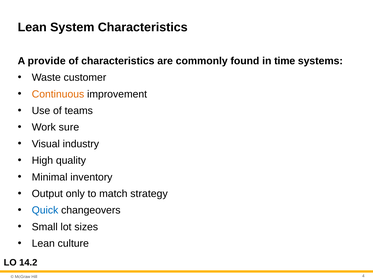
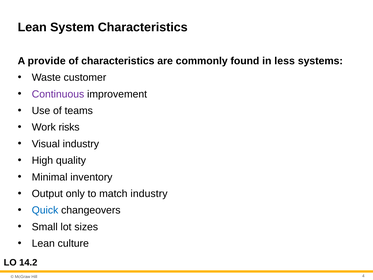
time: time -> less
Continuous colour: orange -> purple
sure: sure -> risks
match strategy: strategy -> industry
